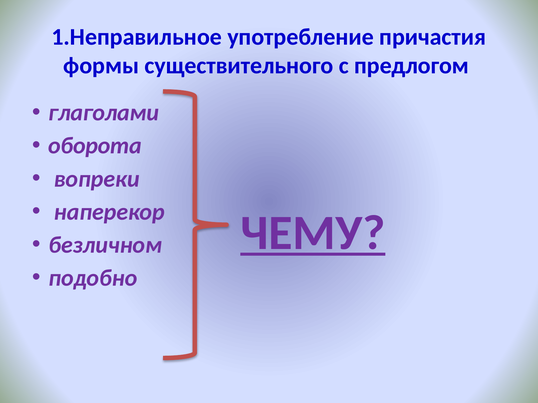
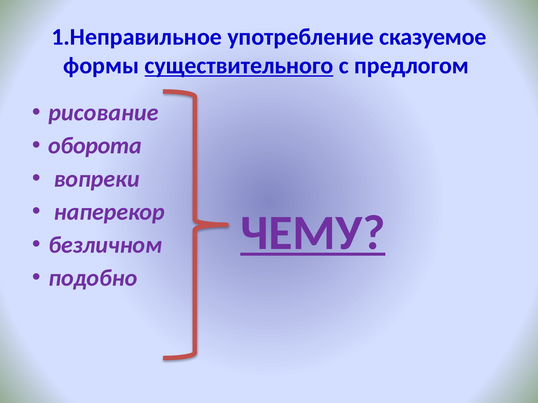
причастия: причастия -> сказуемое
существительного underline: none -> present
глаголами: глаголами -> рисование
